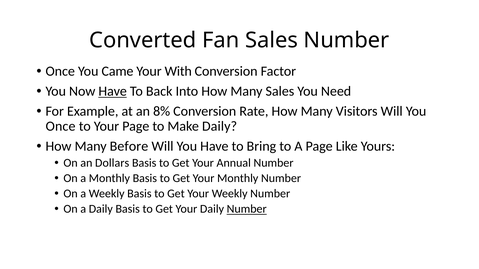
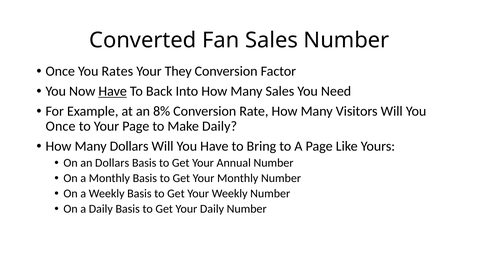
Came: Came -> Rates
With: With -> They
Many Before: Before -> Dollars
Number at (247, 209) underline: present -> none
